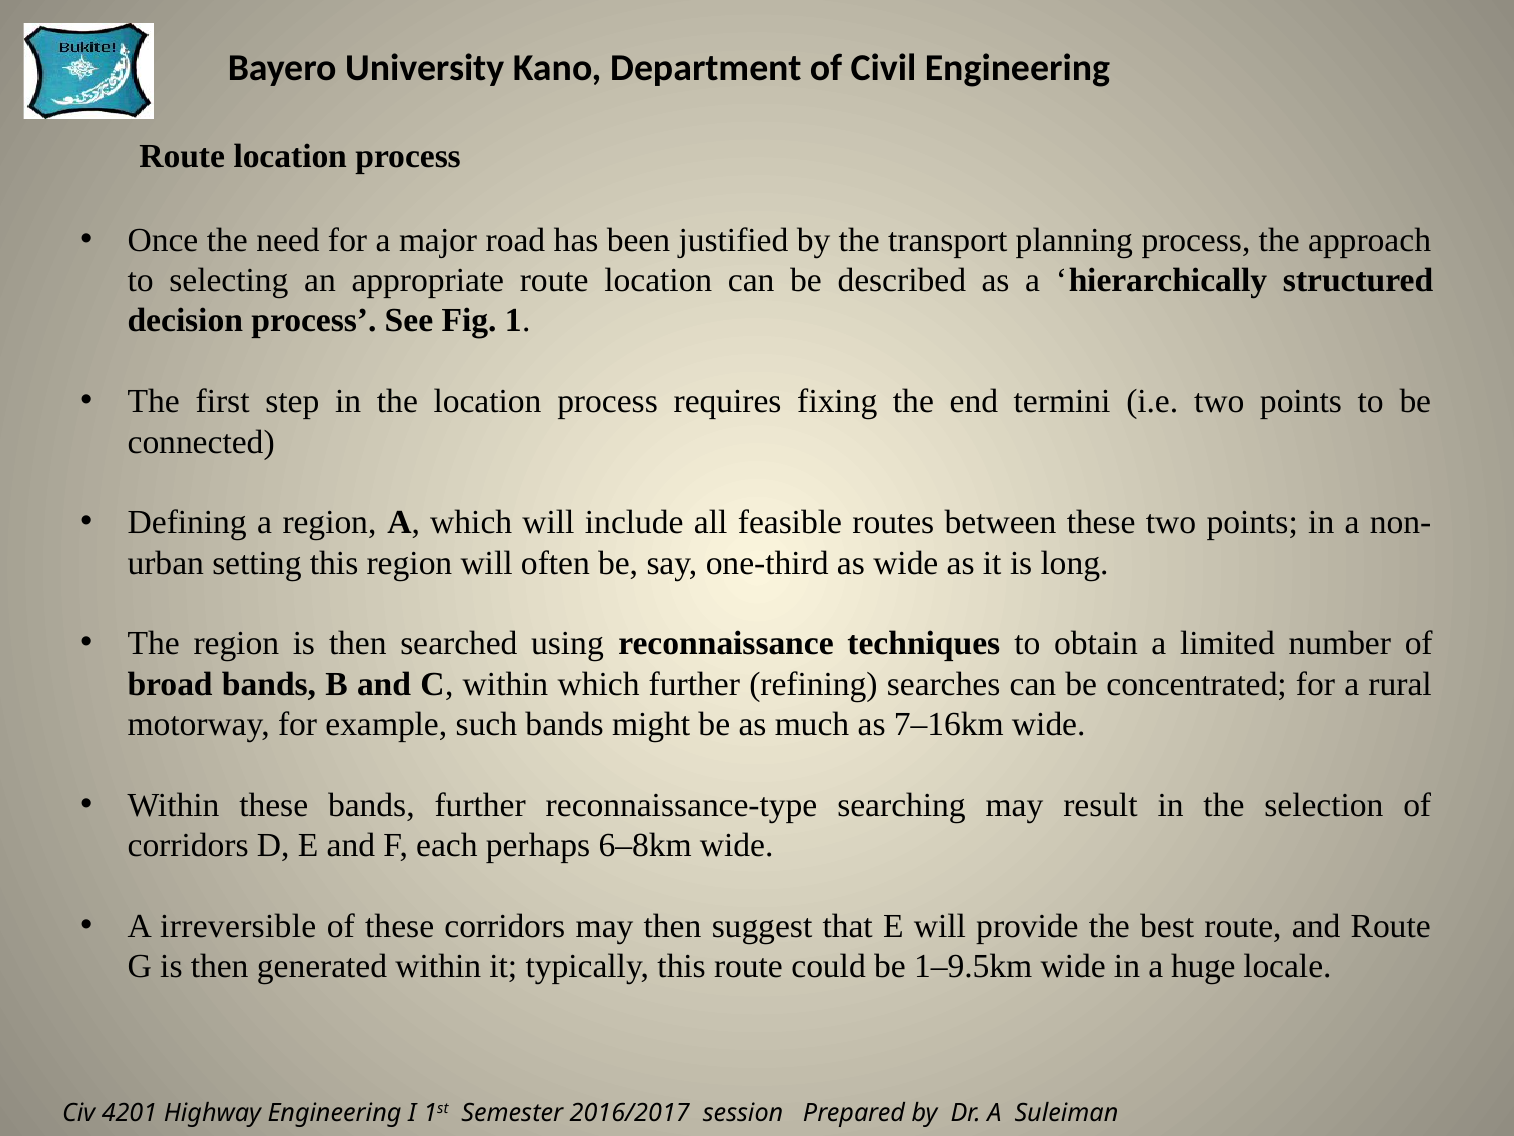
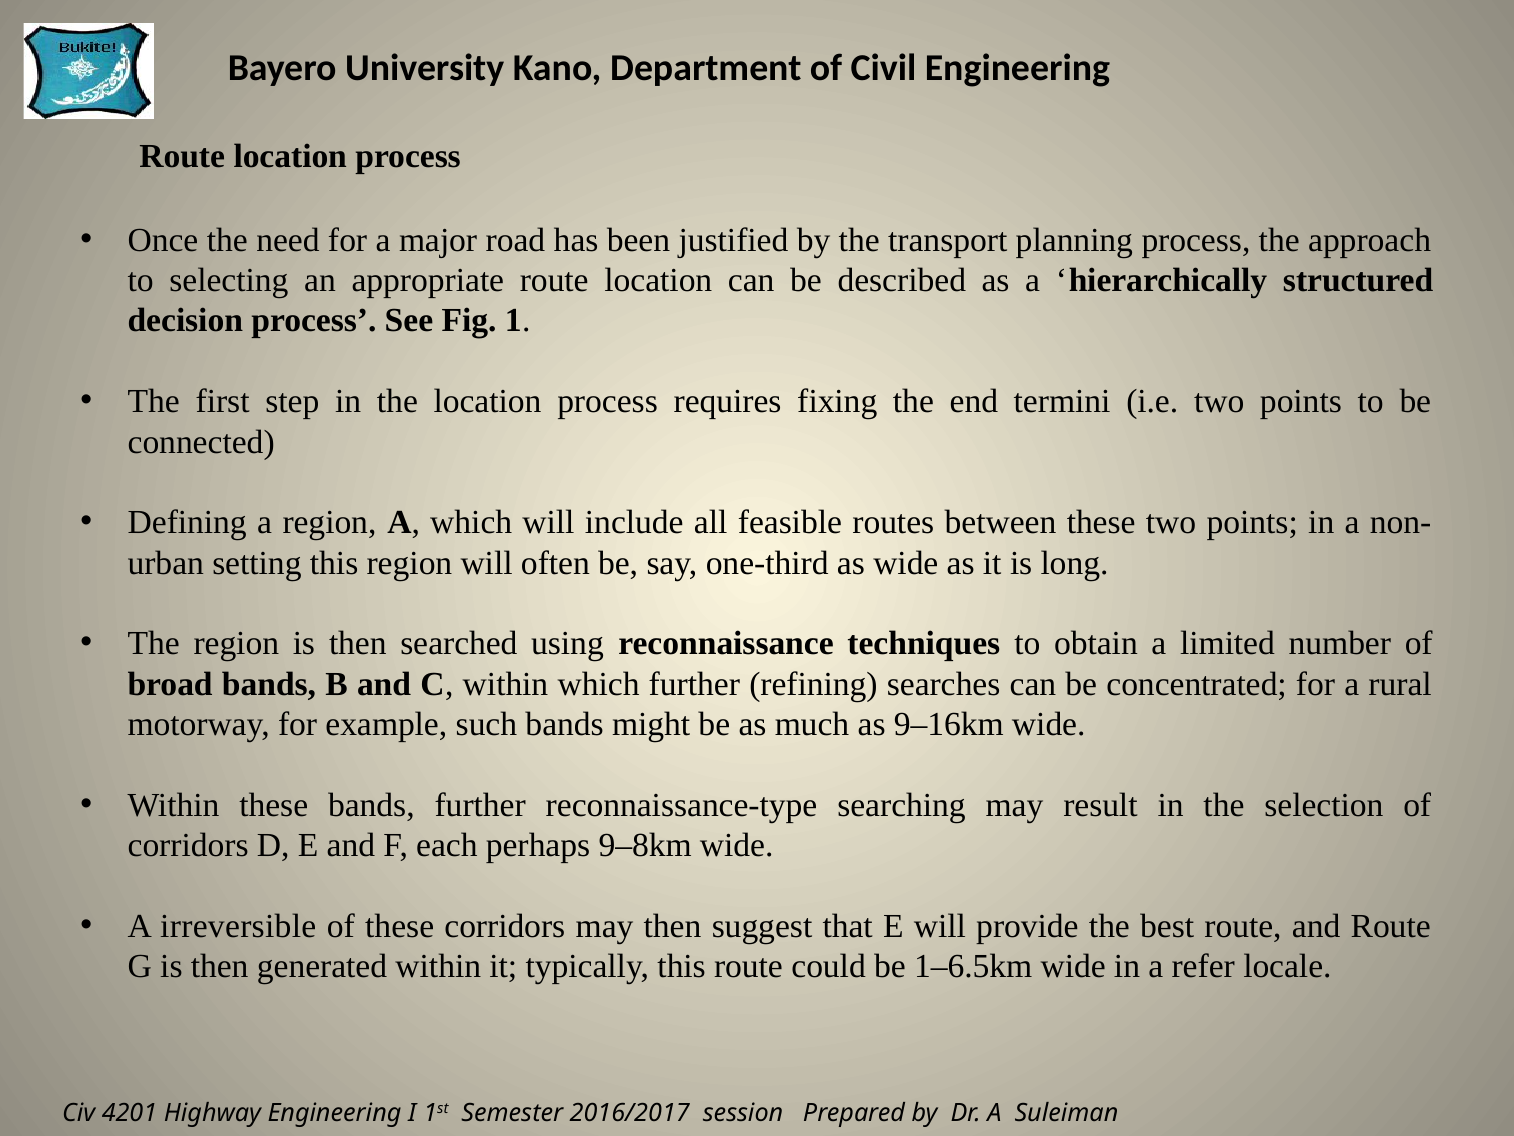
7–16km: 7–16km -> 9–16km
6–8km: 6–8km -> 9–8km
1–9.5km: 1–9.5km -> 1–6.5km
huge: huge -> refer
